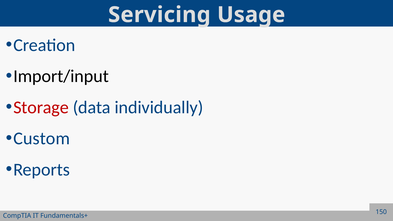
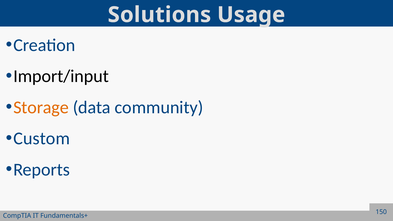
Servicing: Servicing -> Solutions
Storage colour: red -> orange
individually: individually -> community
